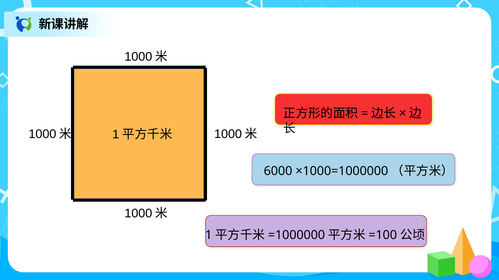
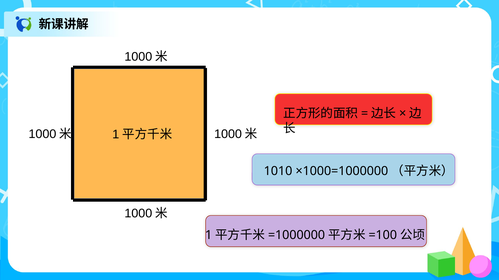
6000: 6000 -> 1010
